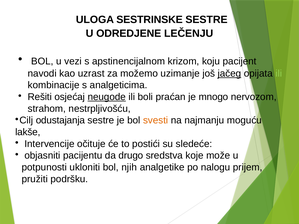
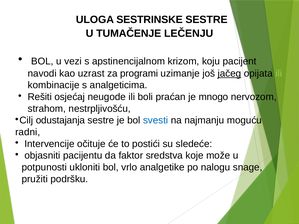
ODREDJENE: ODREDJENE -> TUMAČENJE
možemo: možemo -> programi
neugode underline: present -> none
svesti colour: orange -> blue
lakše: lakše -> radni
drugo: drugo -> faktor
njih: njih -> vrlo
prijem: prijem -> snage
